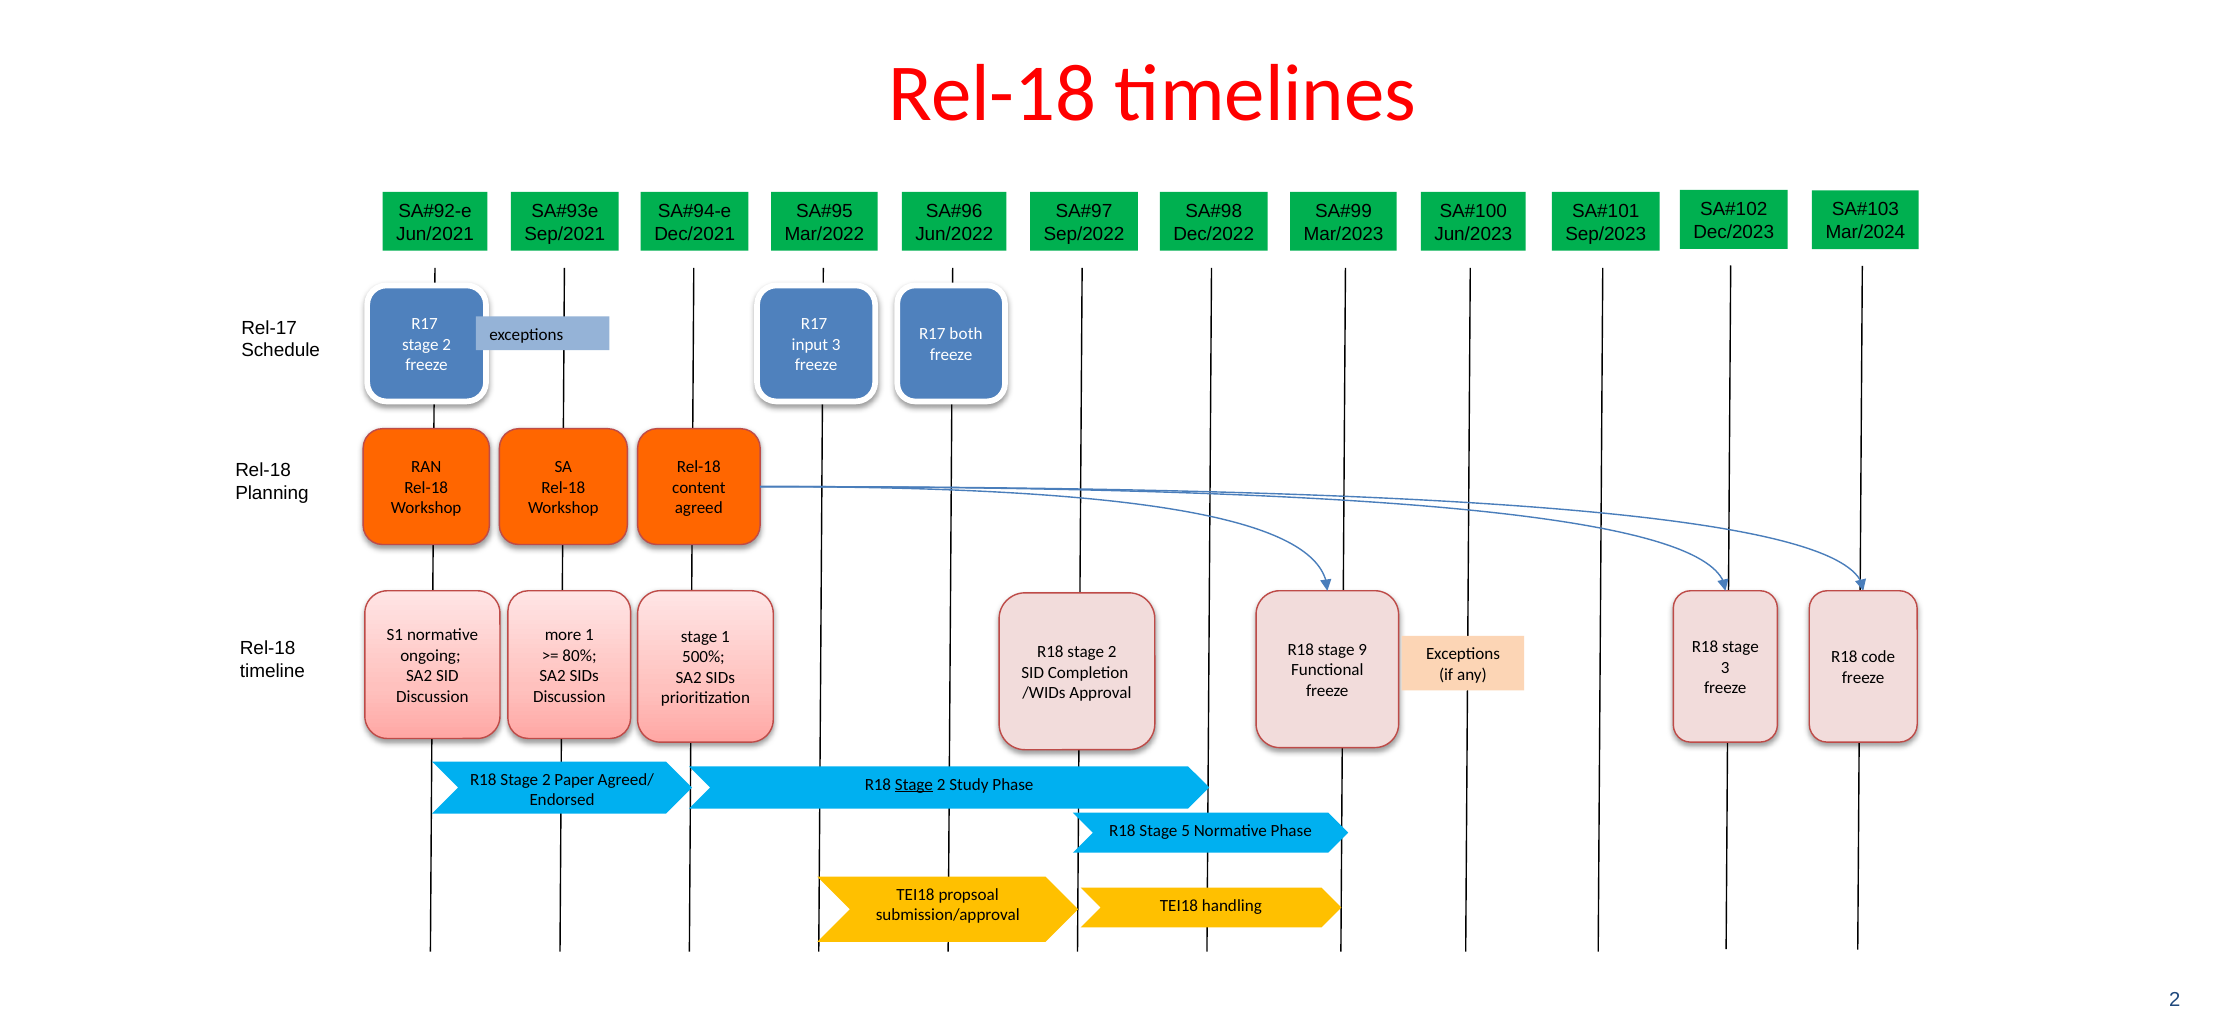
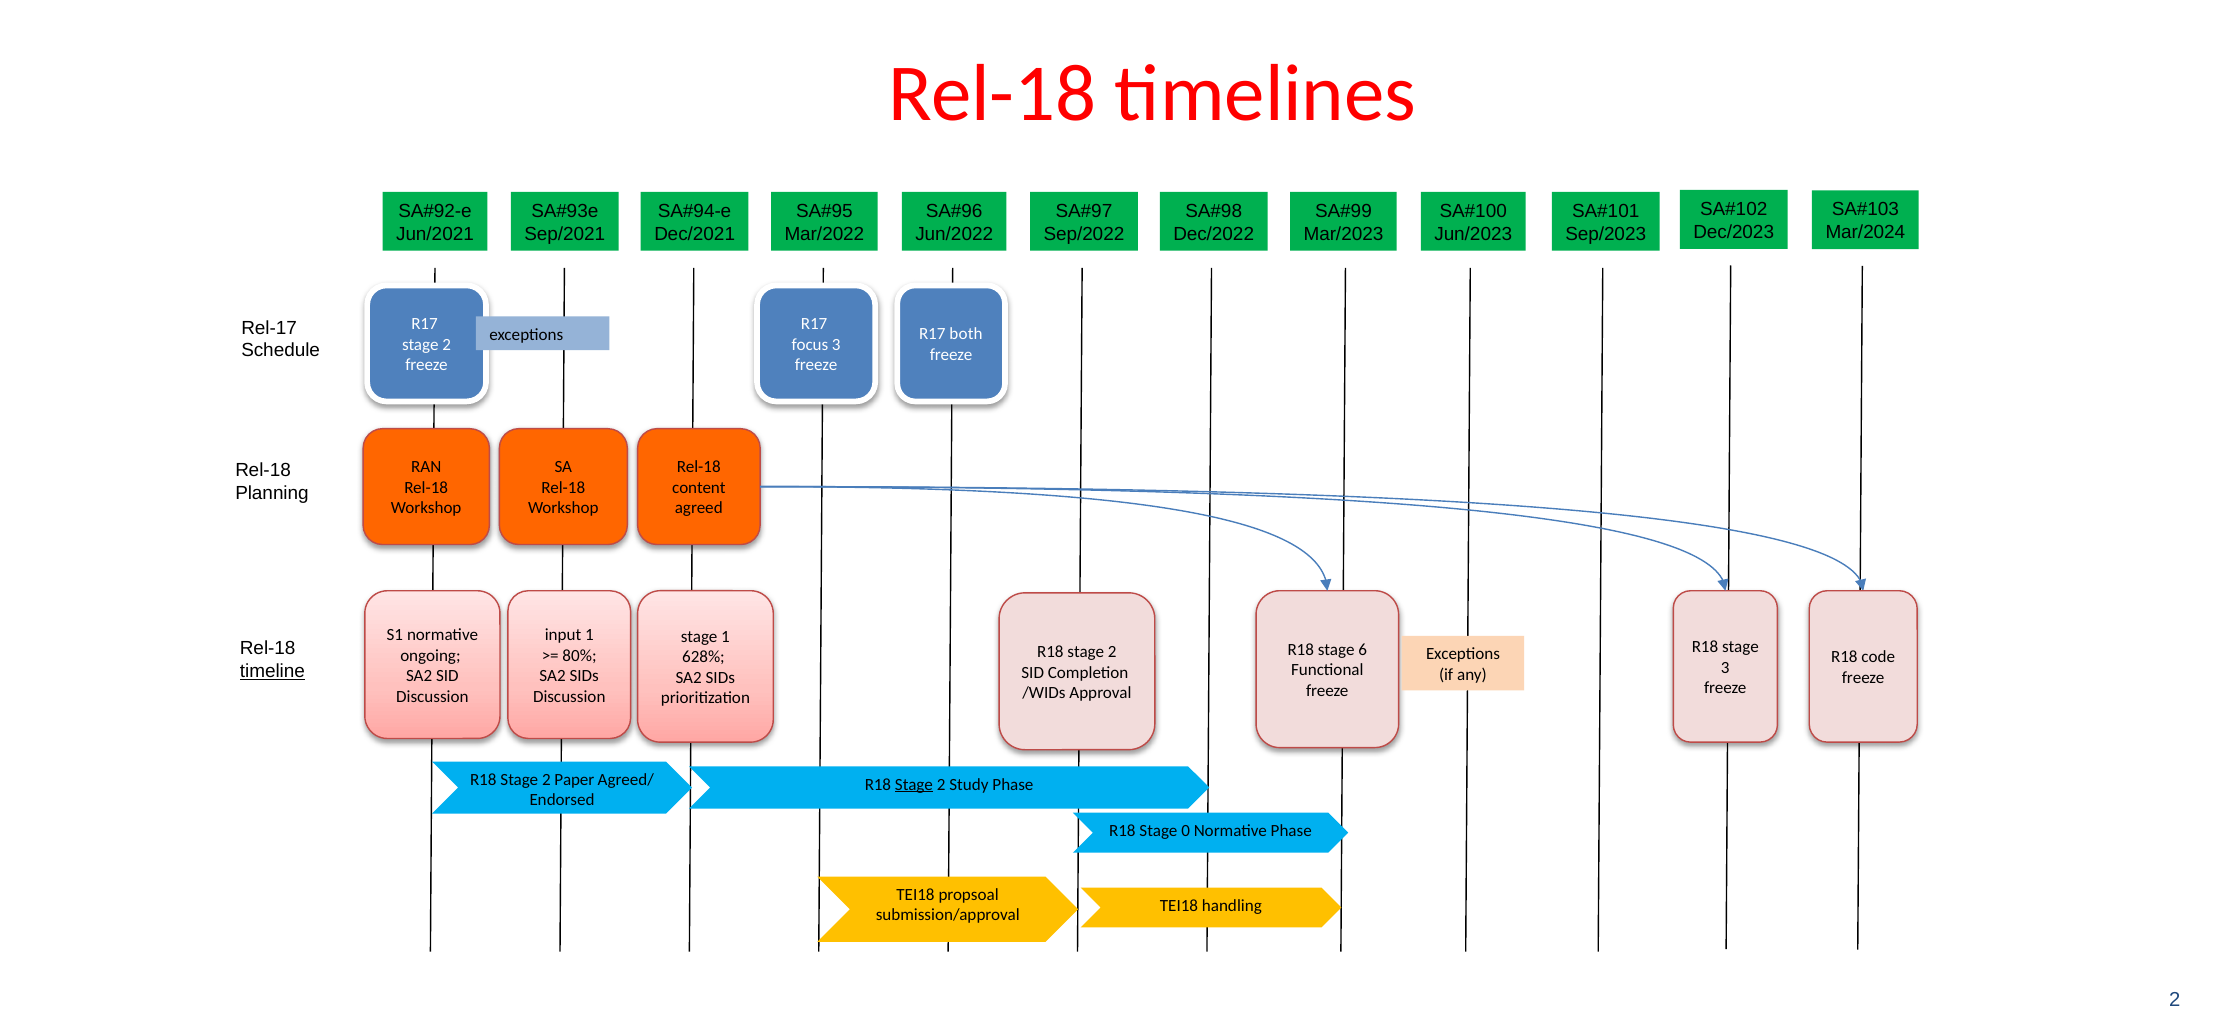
input: input -> focus
more: more -> input
9: 9 -> 6
500%: 500% -> 628%
timeline underline: none -> present
5: 5 -> 0
